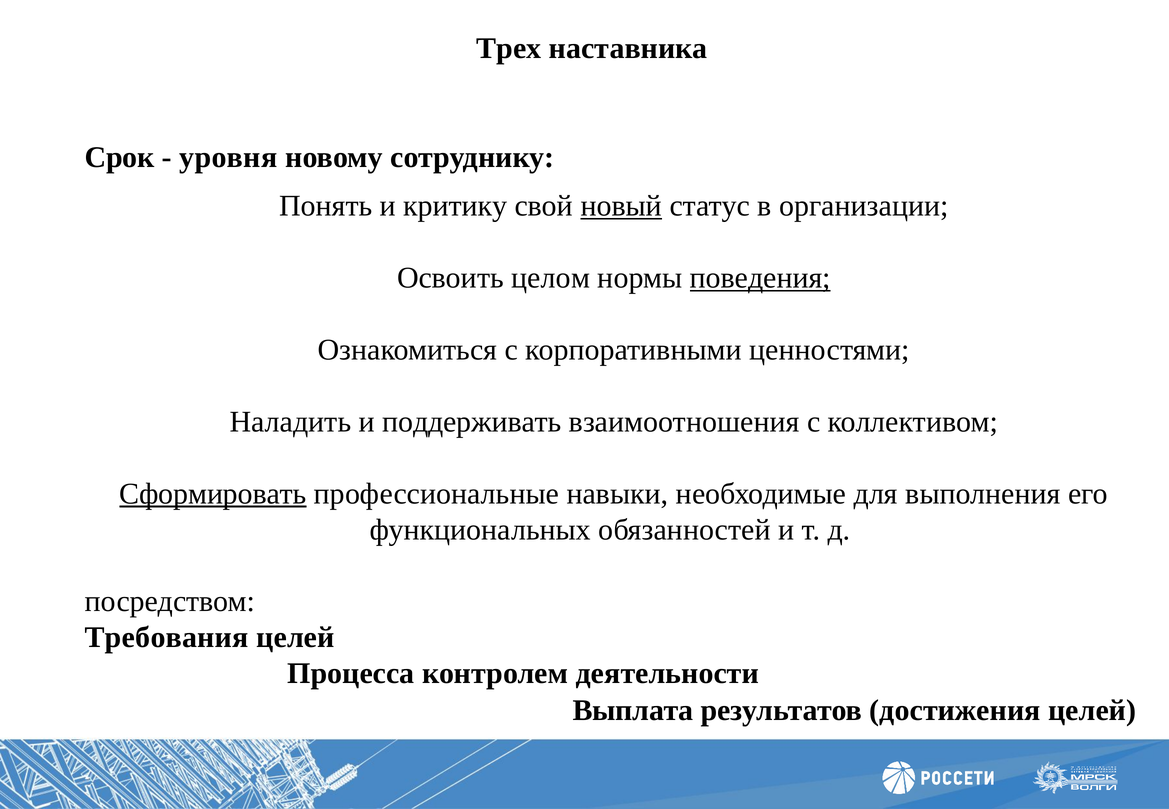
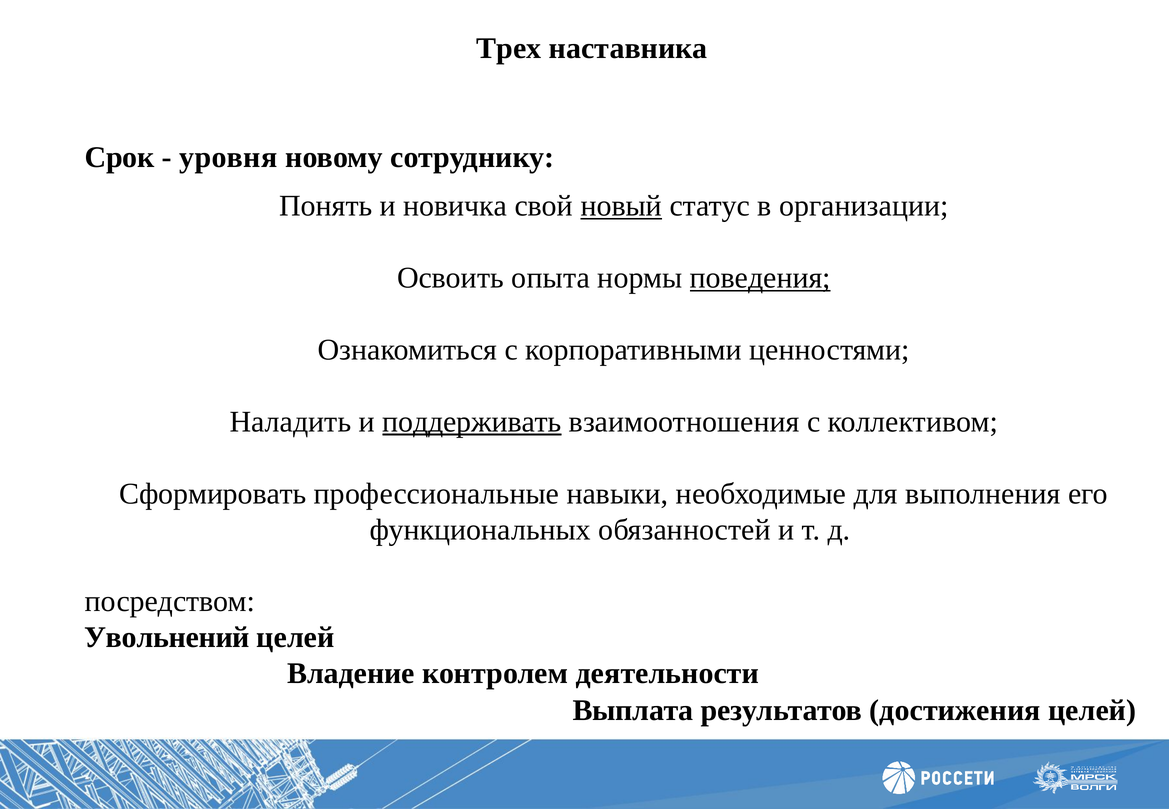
критику: критику -> новичка
целом: целом -> опыта
поддерживать underline: none -> present
Сформировать underline: present -> none
Требования: Требования -> Увольнений
Процесса: Процесса -> Владение
